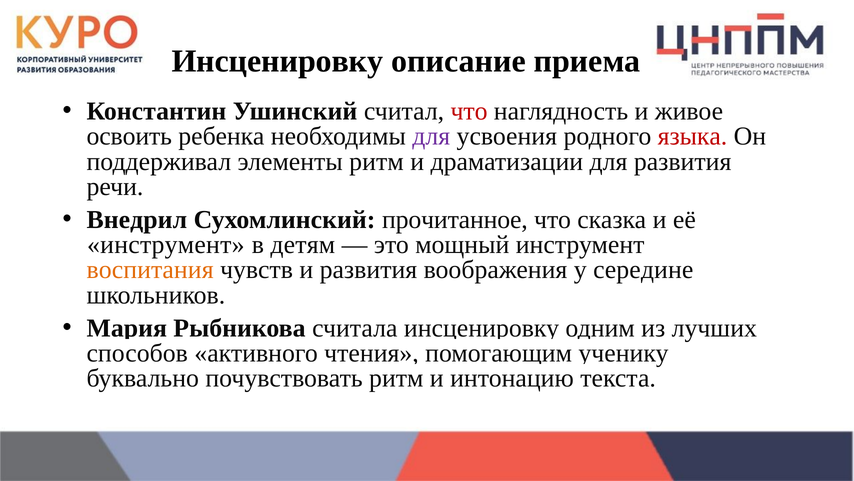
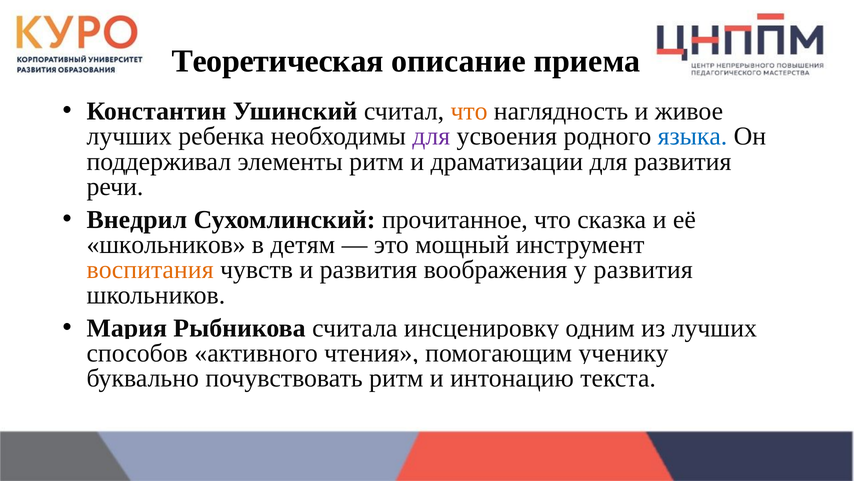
Инсценировку at (277, 61): Инсценировку -> Теоретическая
что at (469, 111) colour: red -> orange
освоить at (129, 136): освоить -> лучших
языка colour: red -> blue
инструмент at (166, 245): инструмент -> школьников
у середине: середине -> развития
